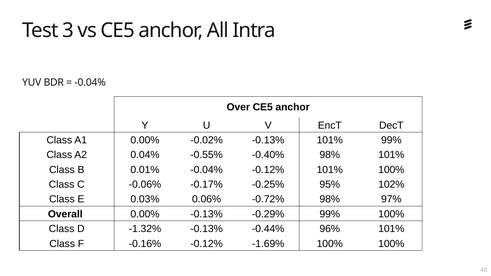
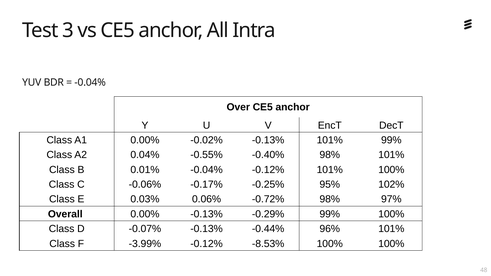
-1.32%: -1.32% -> -0.07%
-0.16%: -0.16% -> -3.99%
-1.69%: -1.69% -> -8.53%
